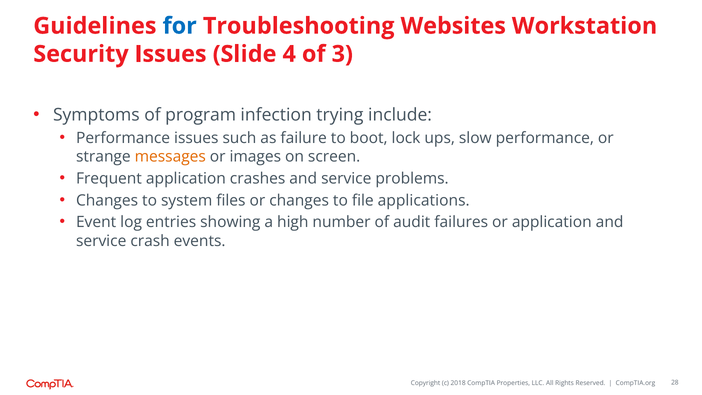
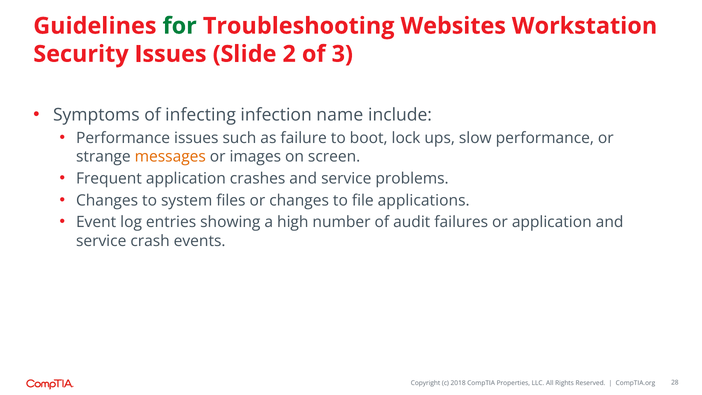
for colour: blue -> green
4: 4 -> 2
program: program -> infecting
trying: trying -> name
